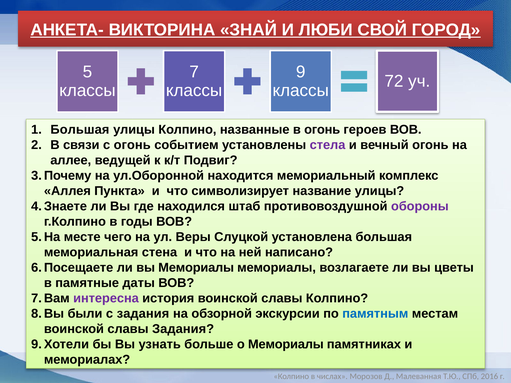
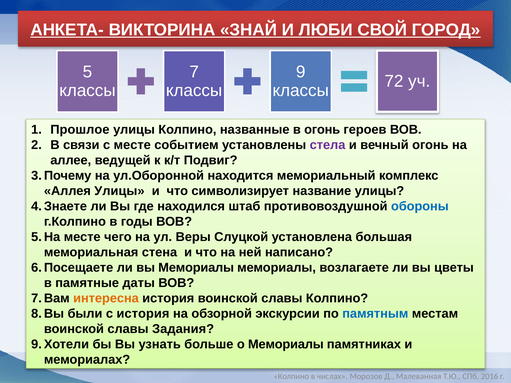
Большая at (80, 130): Большая -> Прошлое
с огонь: огонь -> месте
Аллея Пункта: Пункта -> Улицы
обороны colour: purple -> blue
интересна colour: purple -> orange
с задания: задания -> история
